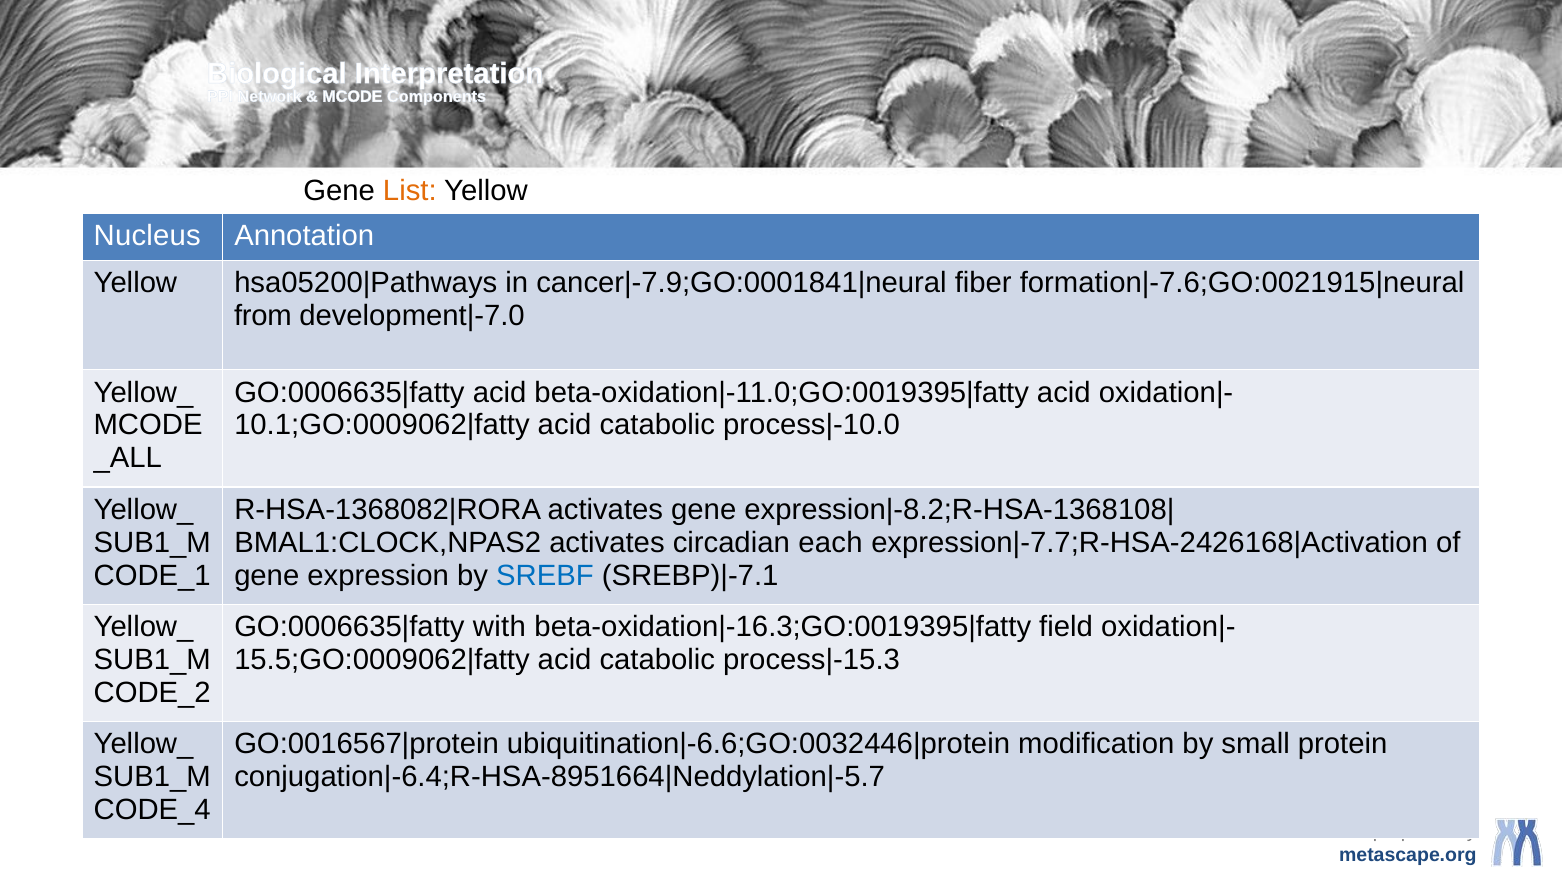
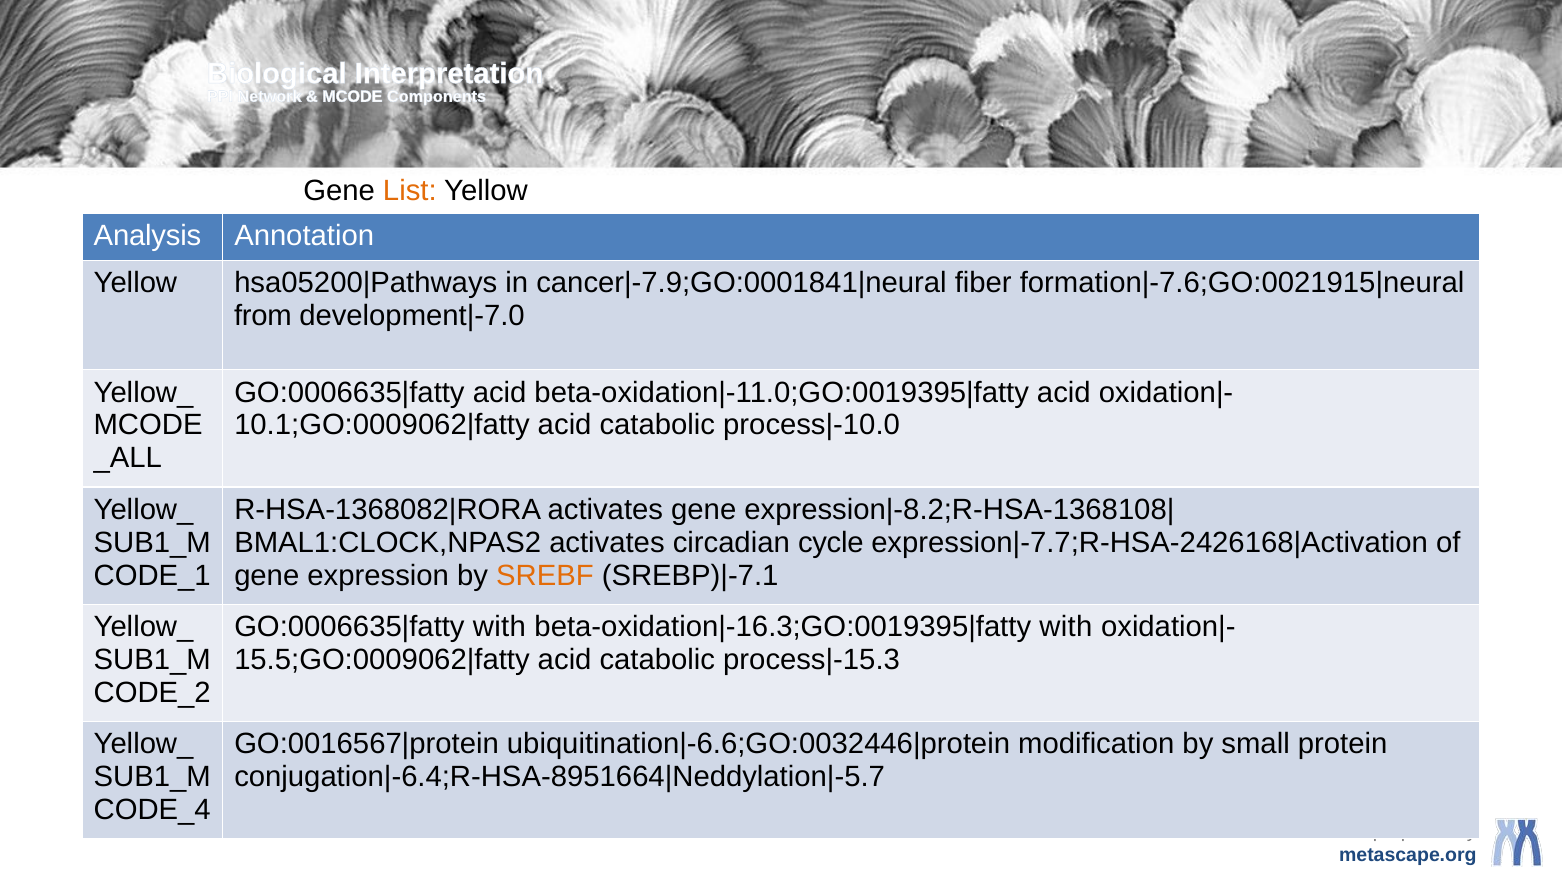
Nucleus: Nucleus -> Analysis
each: each -> cycle
SREBF colour: blue -> orange
field at (1066, 627): field -> with
